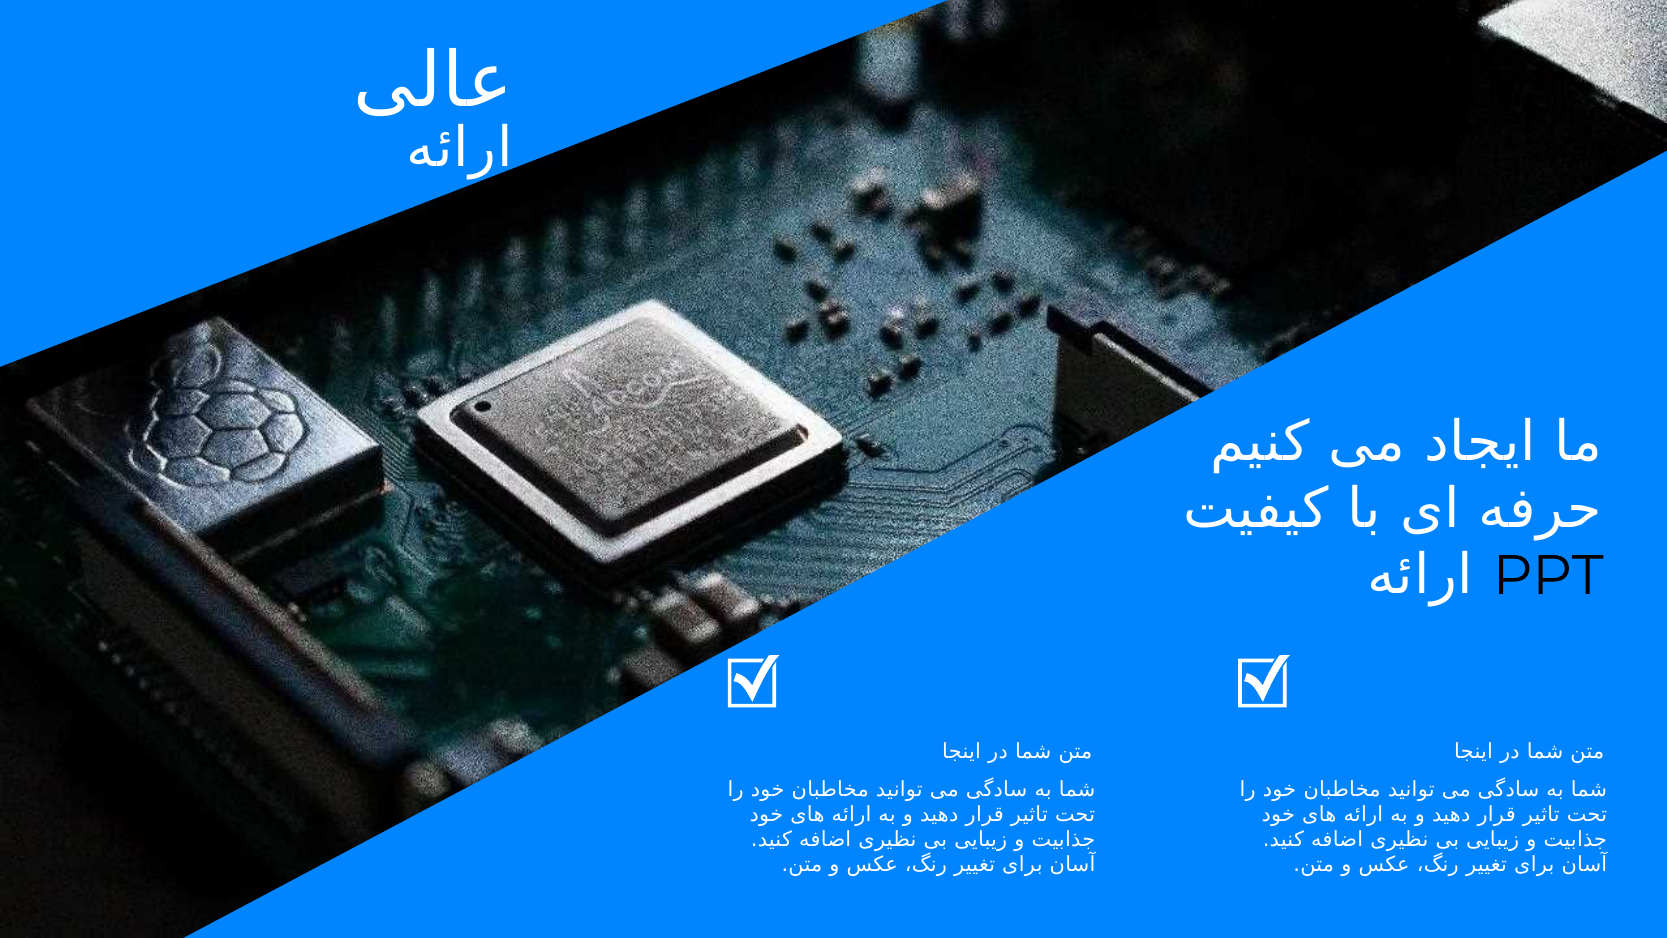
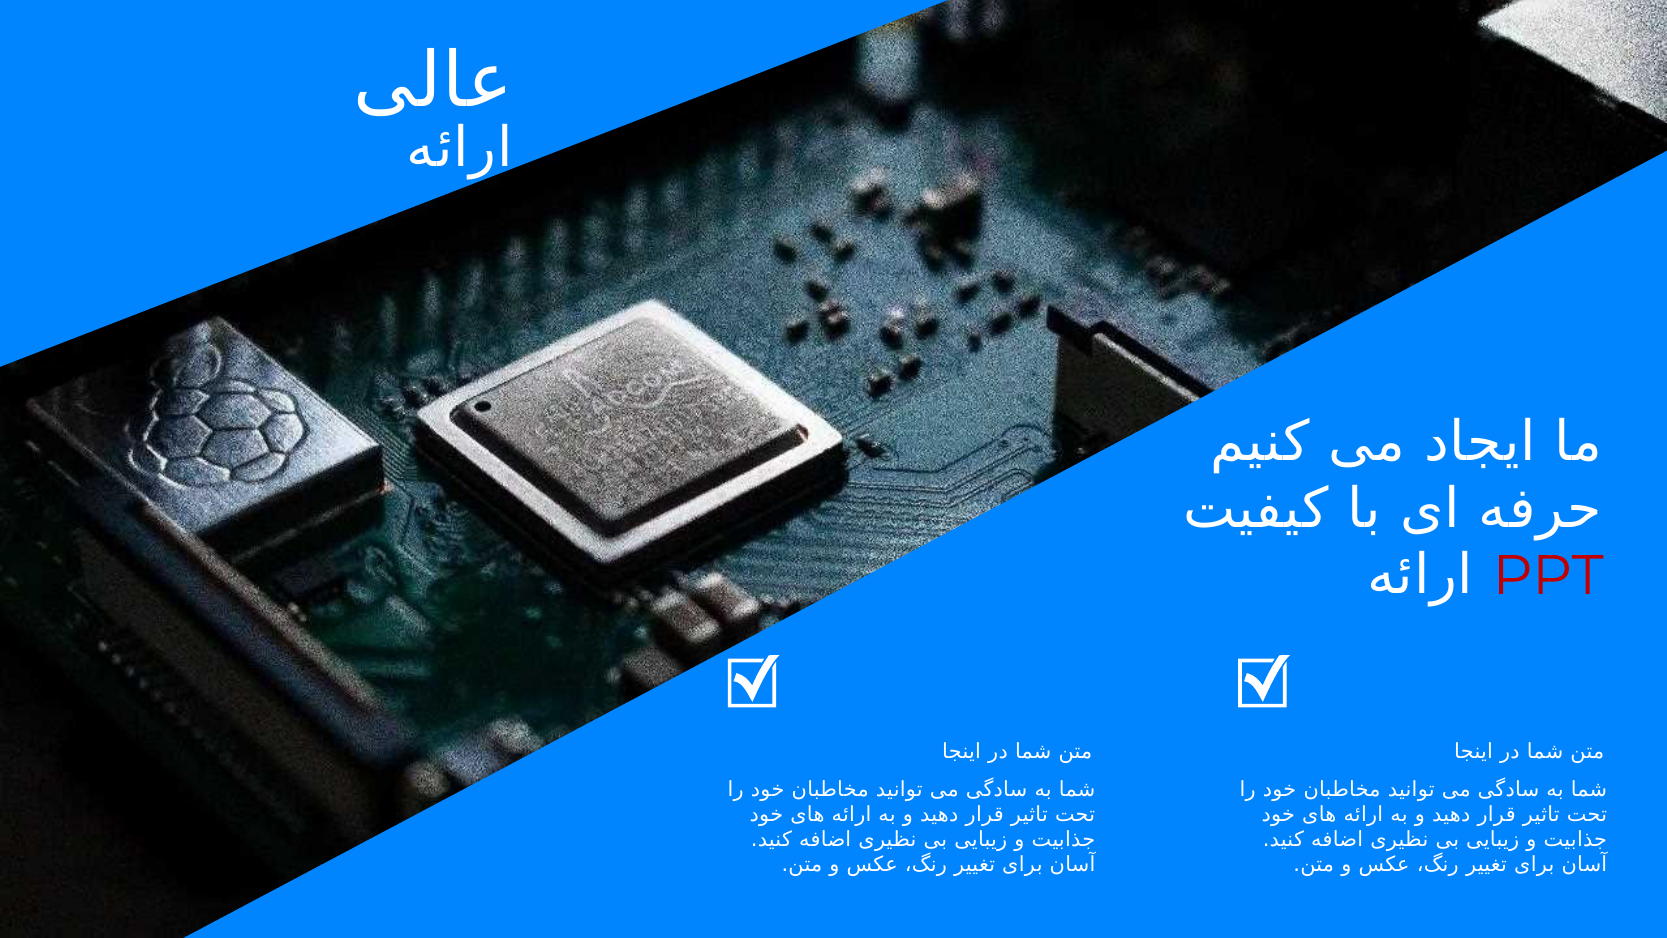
PPT colour: black -> red
